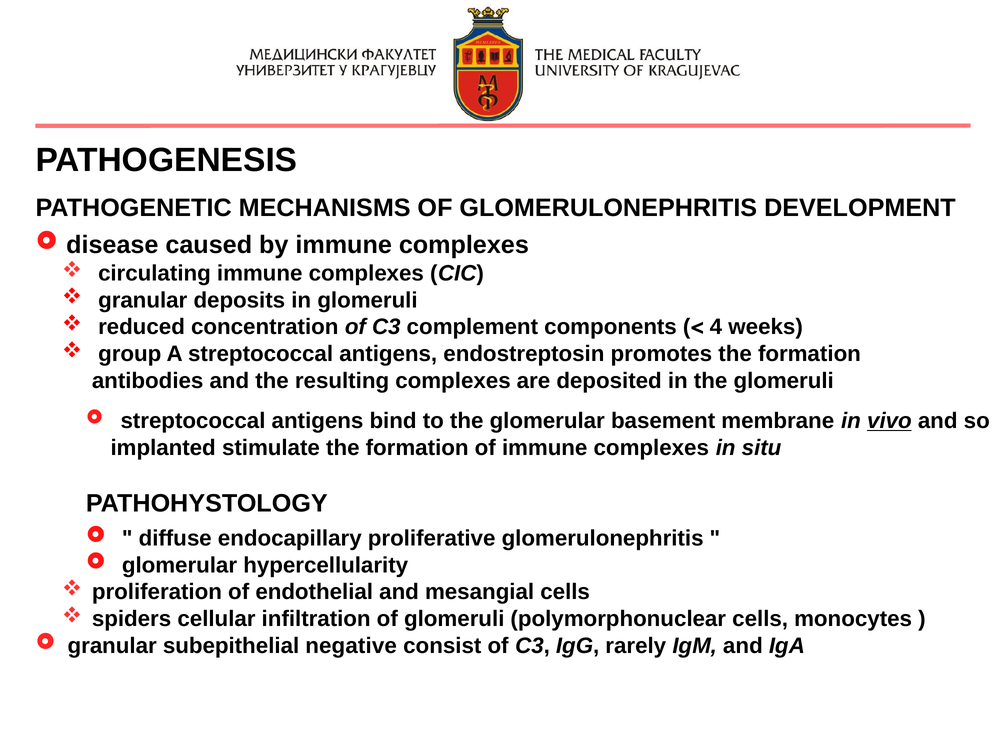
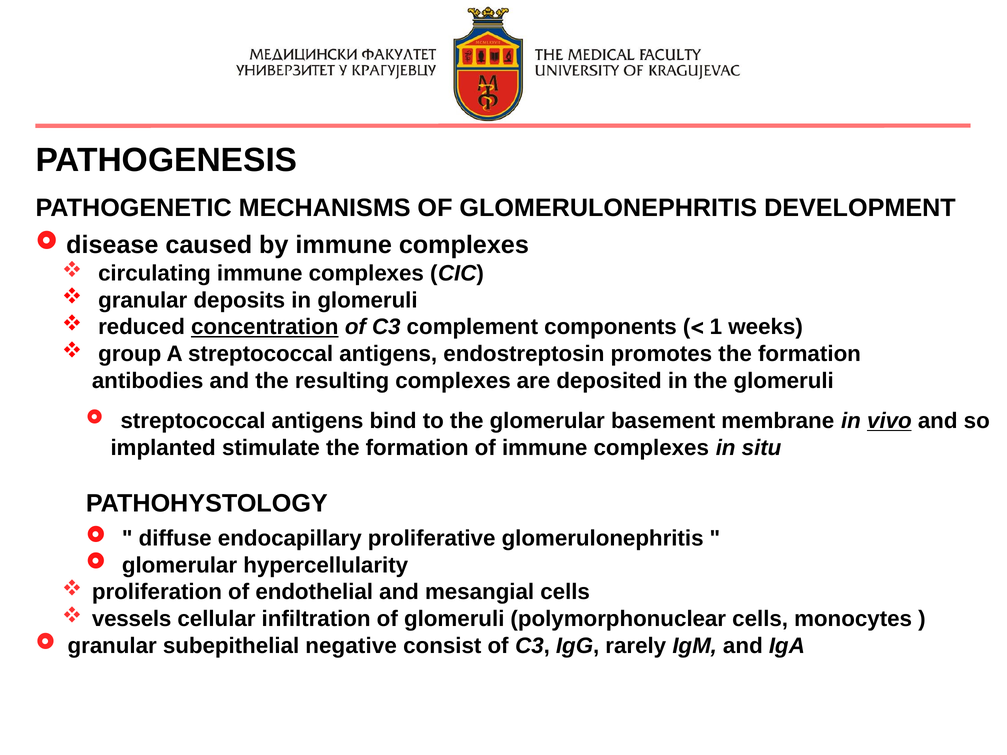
concentration underline: none -> present
4: 4 -> 1
spiders: spiders -> vessels
